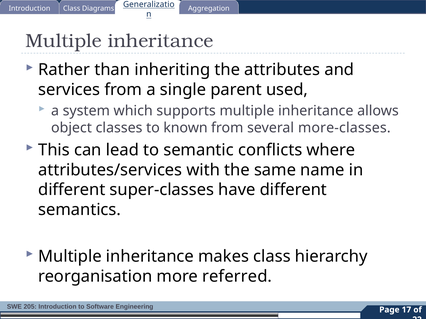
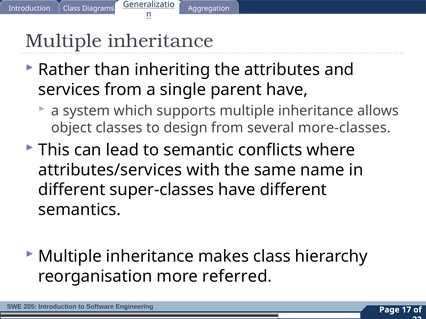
parent used: used -> have
known: known -> design
